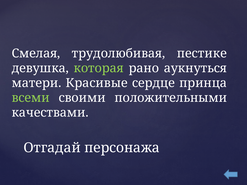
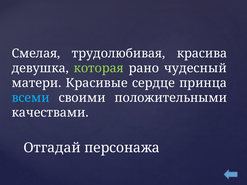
пестике: пестике -> красива
аукнуться: аукнуться -> чудесный
всеми colour: light green -> light blue
